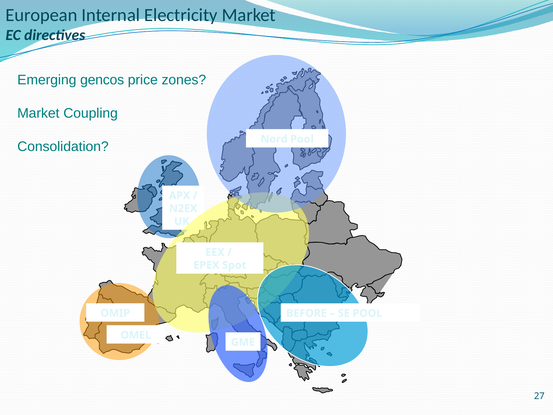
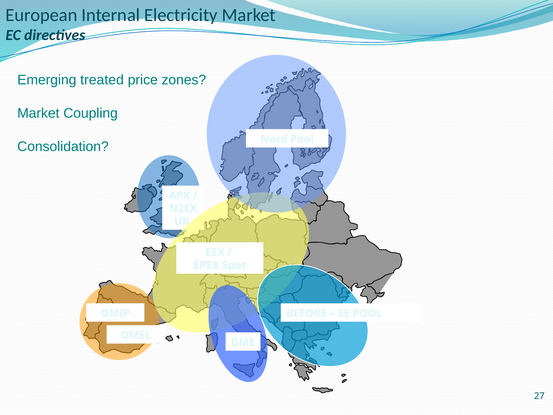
gencos: gencos -> treated
